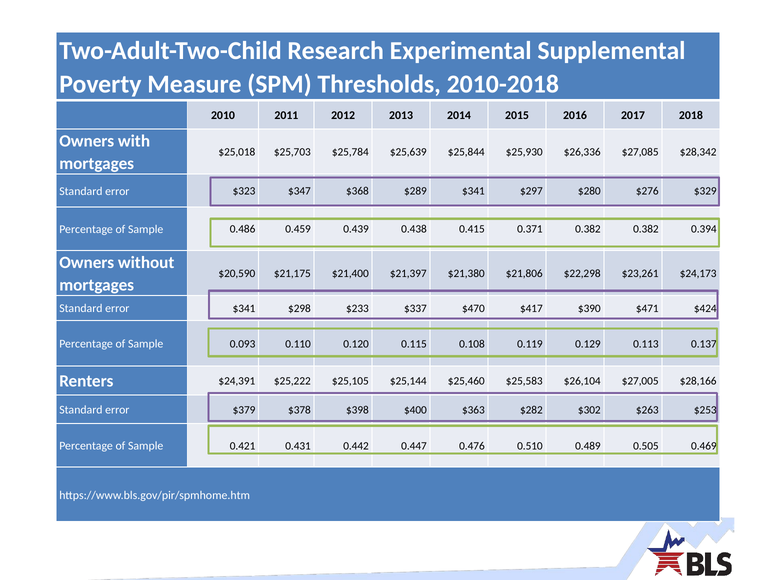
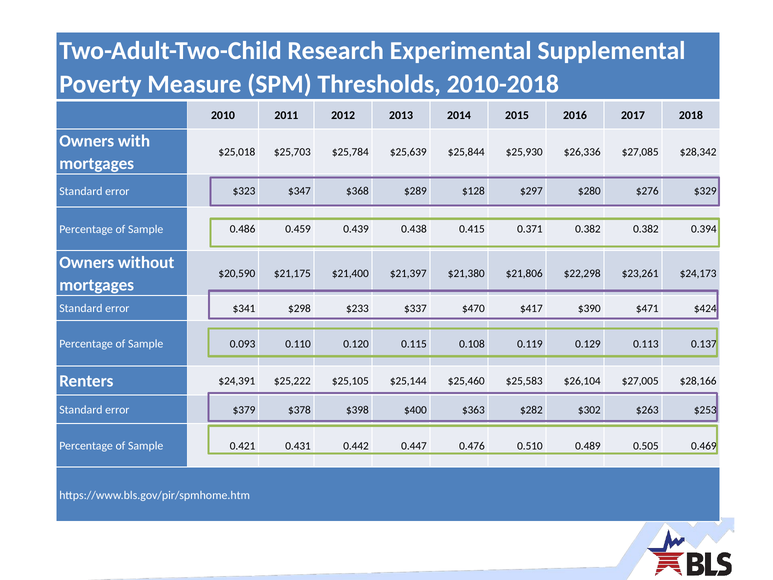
$289 $341: $341 -> $128
